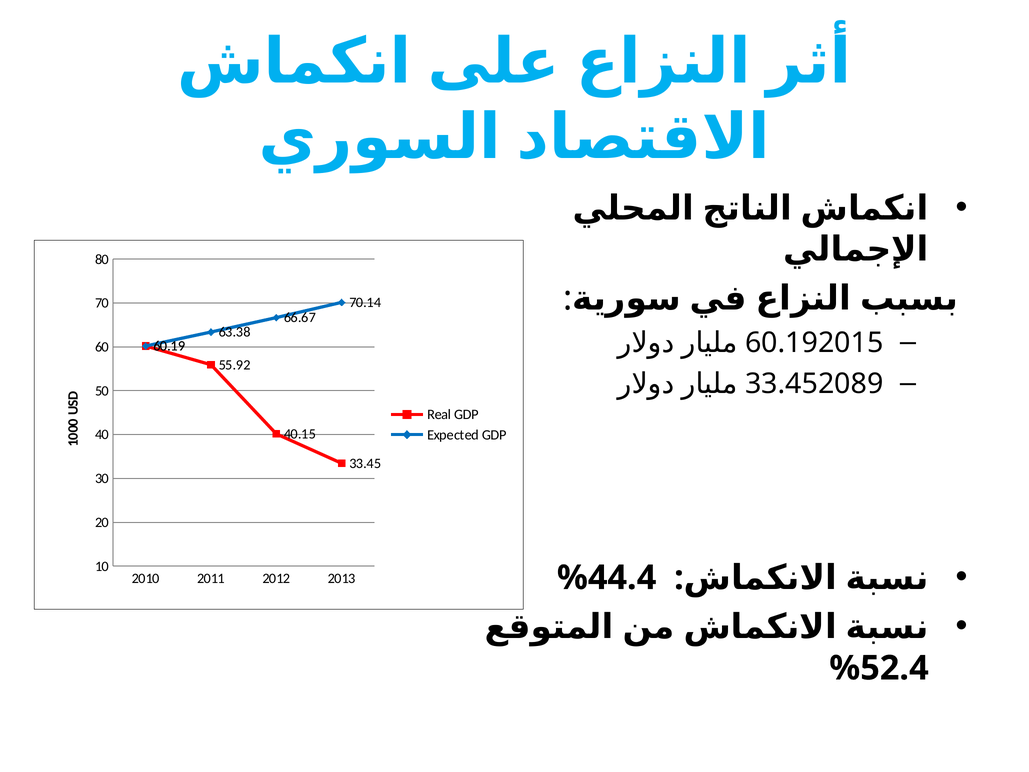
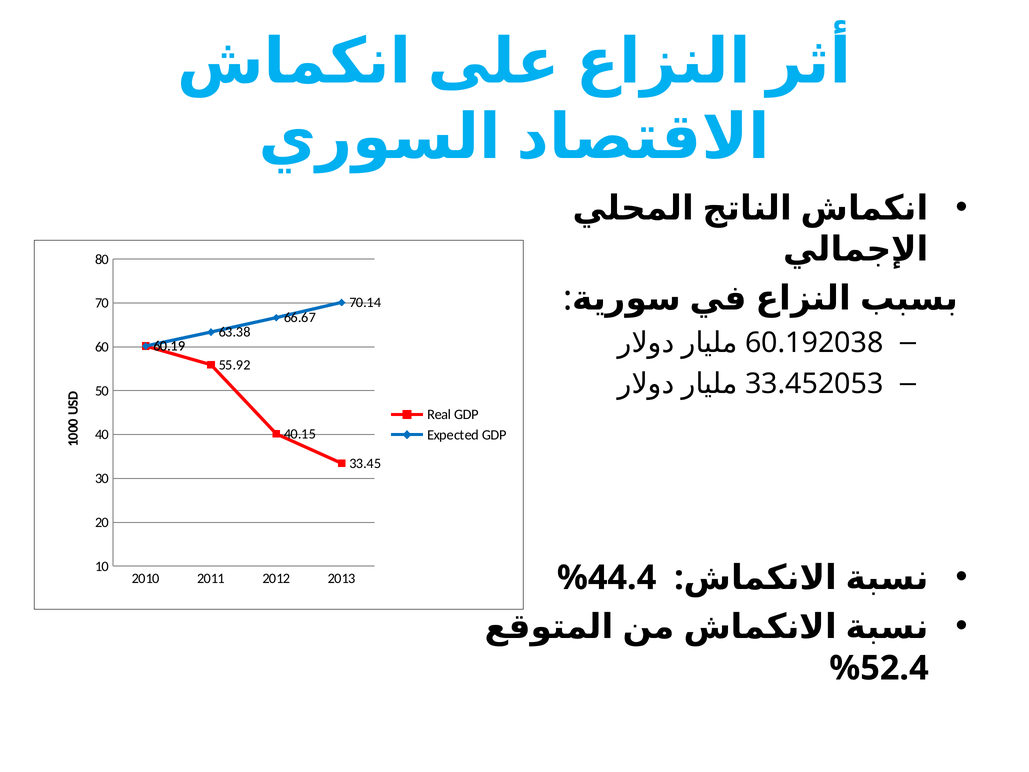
2015: 2015 -> 2038
2089: 2089 -> 2053
